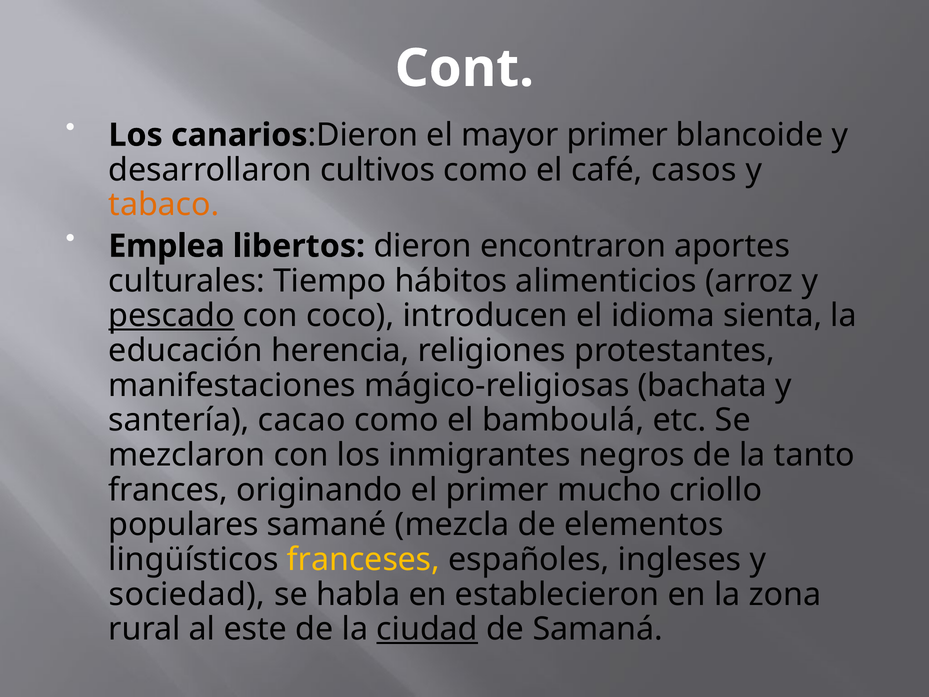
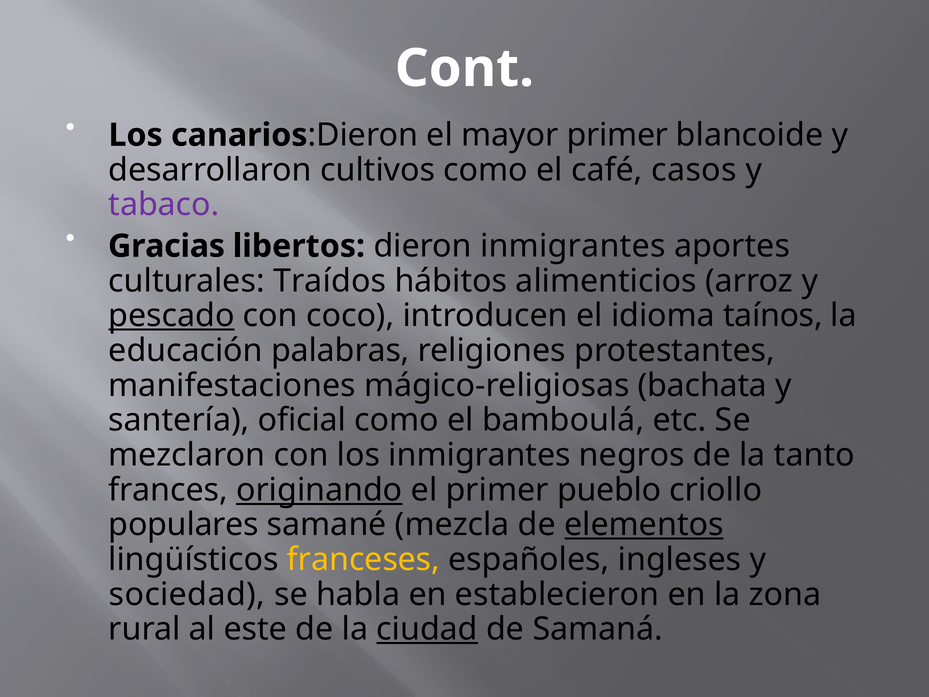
tabaco colour: orange -> purple
Emplea: Emplea -> Gracias
dieron encontraron: encontraron -> inmigrantes
Tiempo: Tiempo -> Traídos
sienta: sienta -> taínos
herencia: herencia -> palabras
cacao: cacao -> oficial
originando underline: none -> present
mucho: mucho -> pueblo
elementos underline: none -> present
